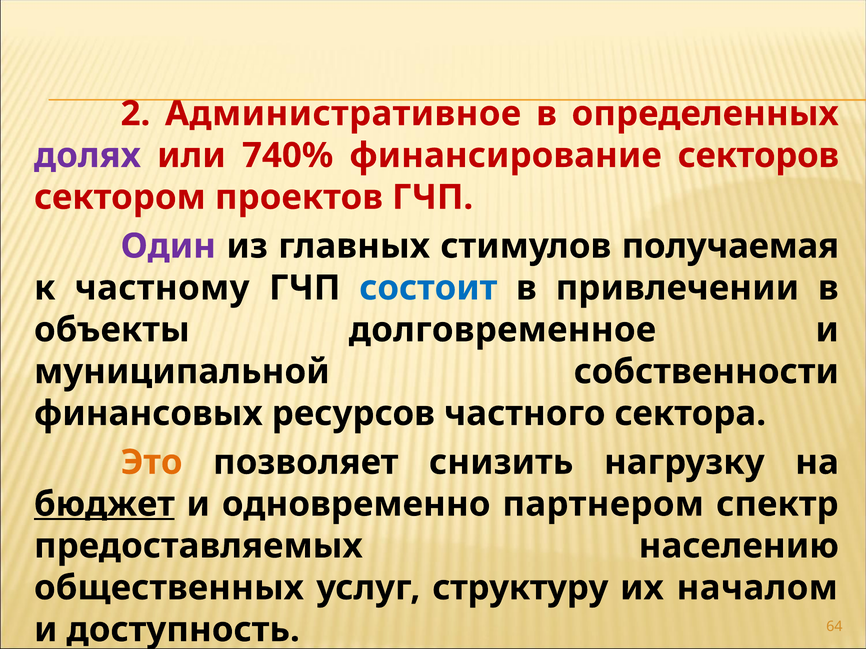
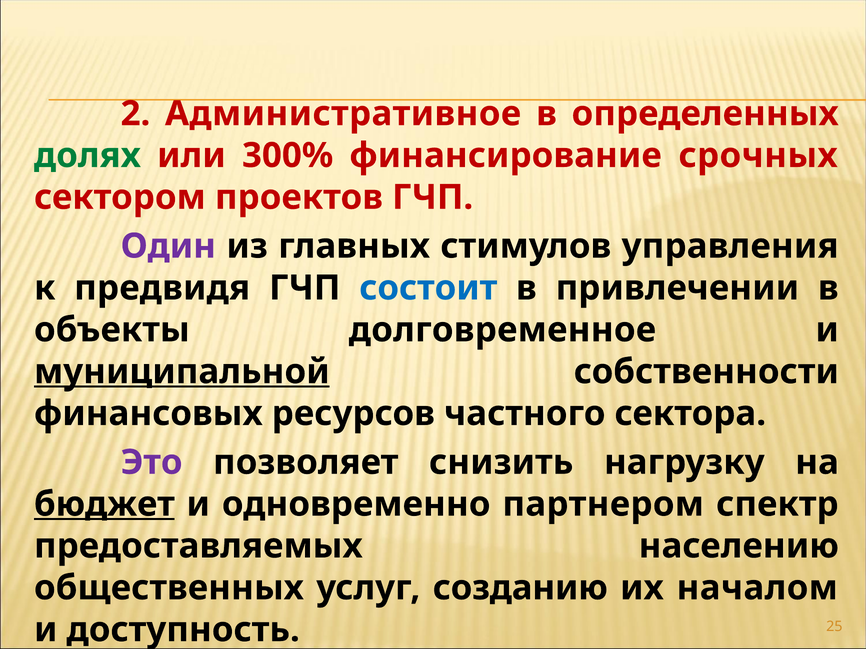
долях colour: purple -> green
740%: 740% -> 300%
секторов: секторов -> срочных
получаемая: получаемая -> управления
частному: частному -> предвидя
муниципальной underline: none -> present
Это colour: orange -> purple
структуру: структуру -> созданию
64: 64 -> 25
